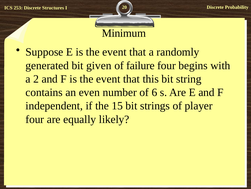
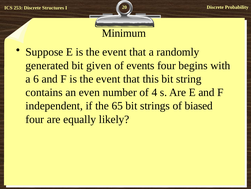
failure: failure -> events
2: 2 -> 6
6: 6 -> 4
15: 15 -> 65
player: player -> biased
